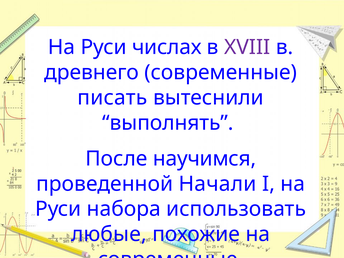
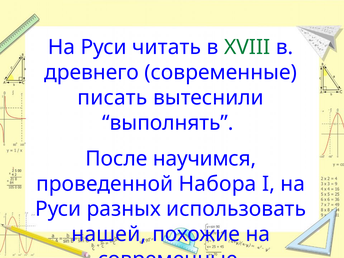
числах: числах -> читать
XVIII colour: purple -> green
Начали: Начали -> Набора
набора: набора -> разных
любые: любые -> нашей
